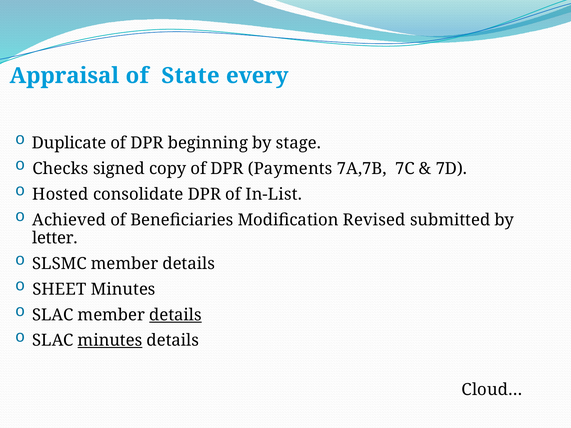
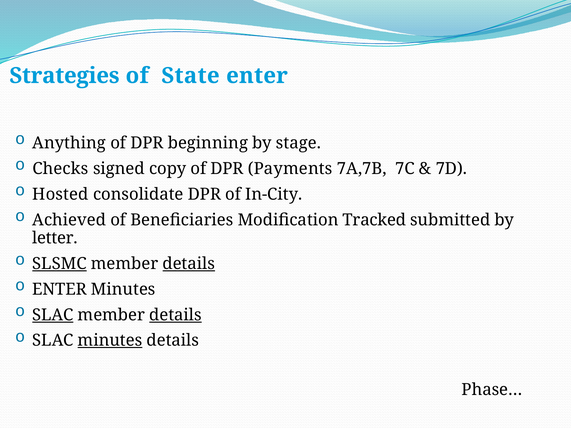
Appraisal: Appraisal -> Strategies
State every: every -> enter
Duplicate: Duplicate -> Anything
In-List: In-List -> In-City
Revised: Revised -> Tracked
SLSMC underline: none -> present
details at (189, 264) underline: none -> present
SHEET at (59, 289): SHEET -> ENTER
SLAC at (53, 315) underline: none -> present
Cloud…: Cloud… -> Phase…
